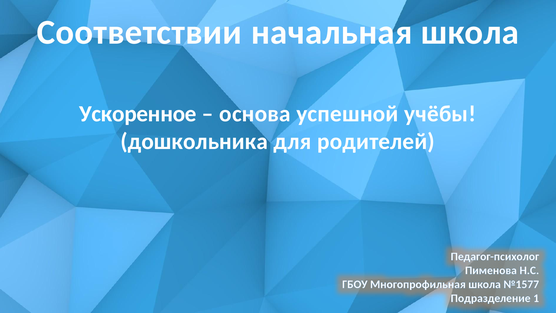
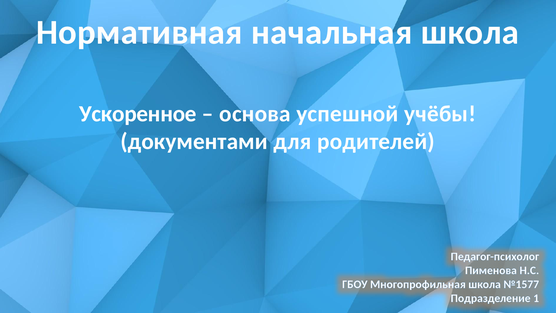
Соответствии: Соответствии -> Нормативная
дошкольника: дошкольника -> документами
